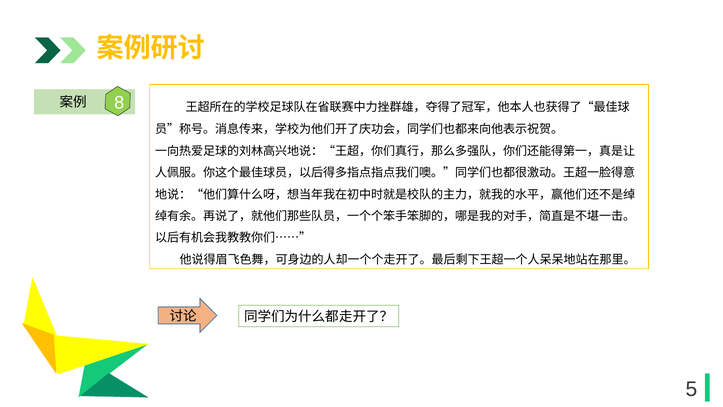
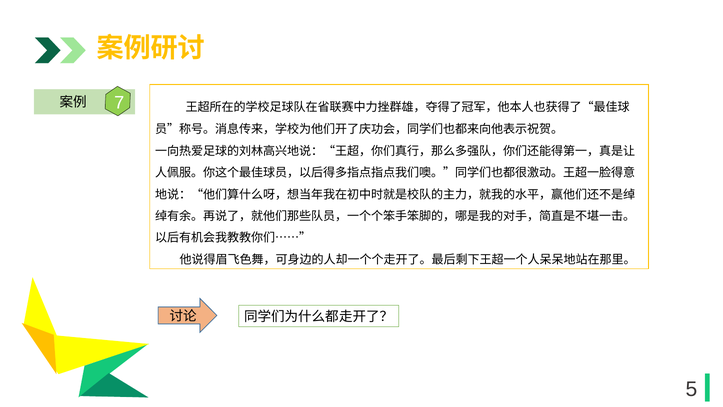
8: 8 -> 7
